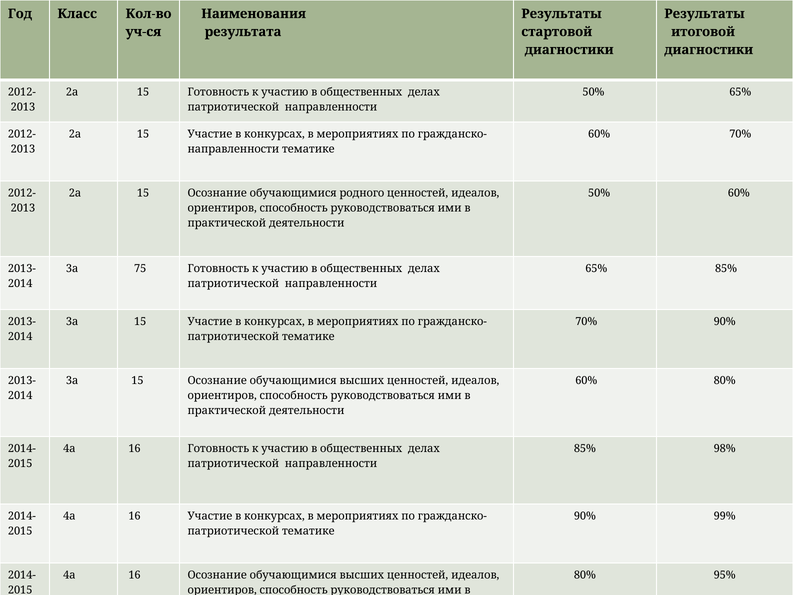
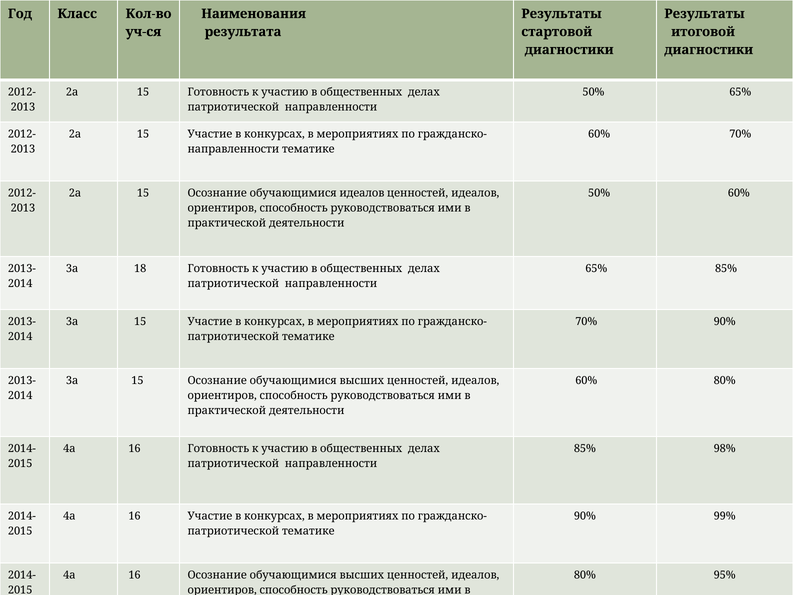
обучающимися родного: родного -> идеалов
75: 75 -> 18
